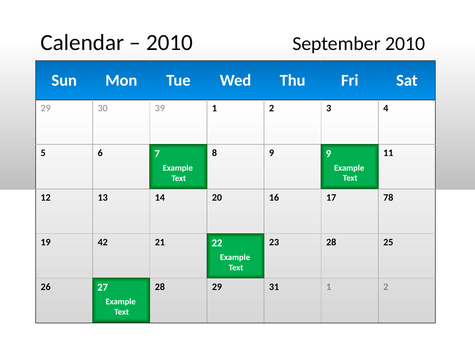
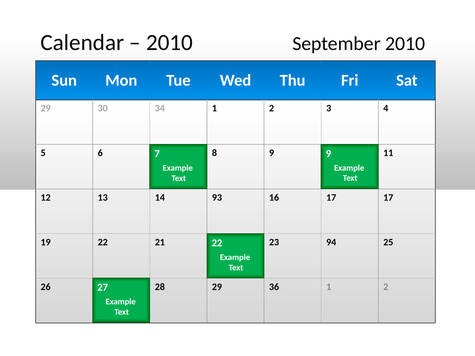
39: 39 -> 34
20: 20 -> 93
17 78: 78 -> 17
19 42: 42 -> 22
23 28: 28 -> 94
31: 31 -> 36
